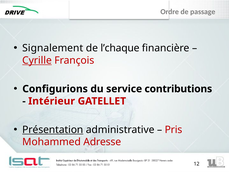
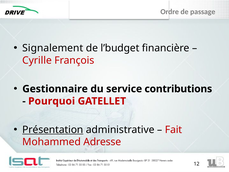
l’chaque: l’chaque -> l’budget
Cyrille underline: present -> none
Configurions: Configurions -> Gestionnaire
Intérieur: Intérieur -> Pourquoi
Pris: Pris -> Fait
